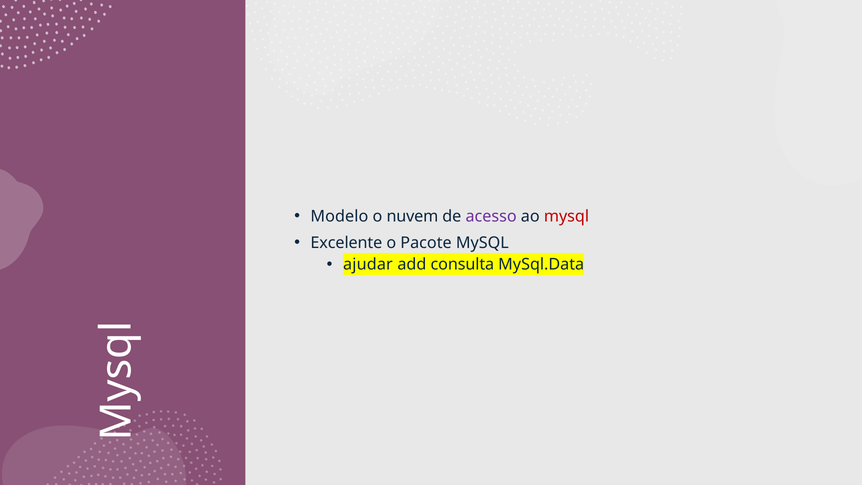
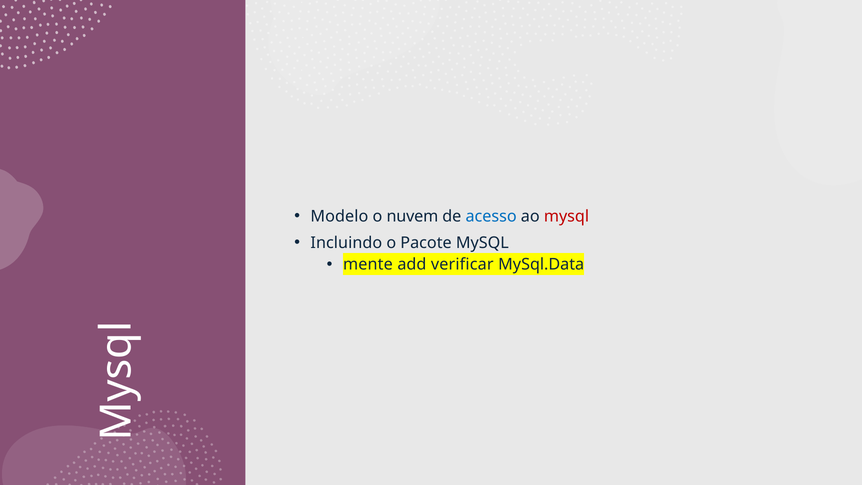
acesso colour: purple -> blue
Excelente: Excelente -> Incluindo
ajudar: ajudar -> mente
consulta: consulta -> verificar
